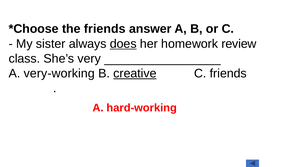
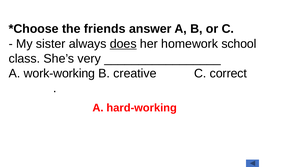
review: review -> school
very-working: very-working -> work-working
creative underline: present -> none
C friends: friends -> correct
